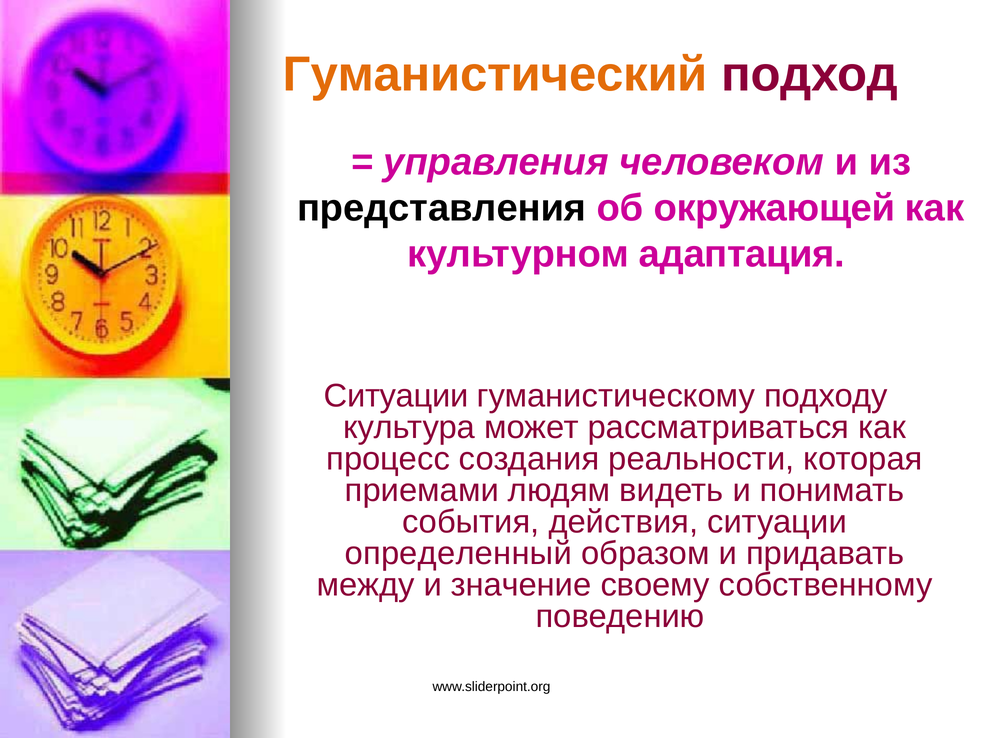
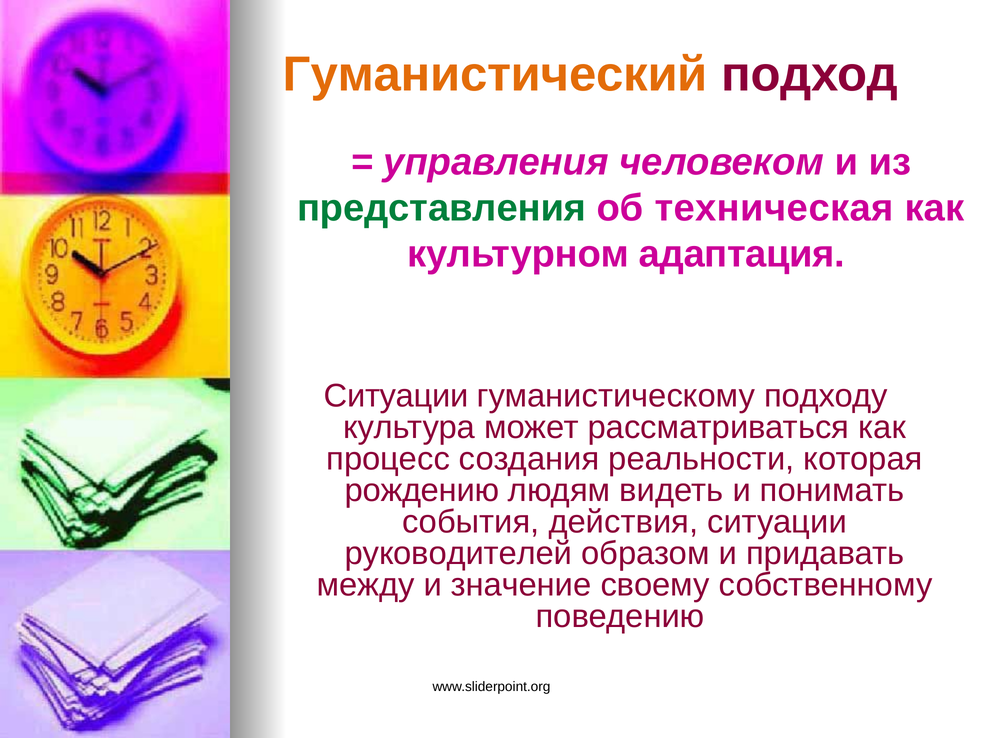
представления colour: black -> green
окружающей: окружающей -> техническая
приемами: приемами -> рождению
определенный: определенный -> руководителей
